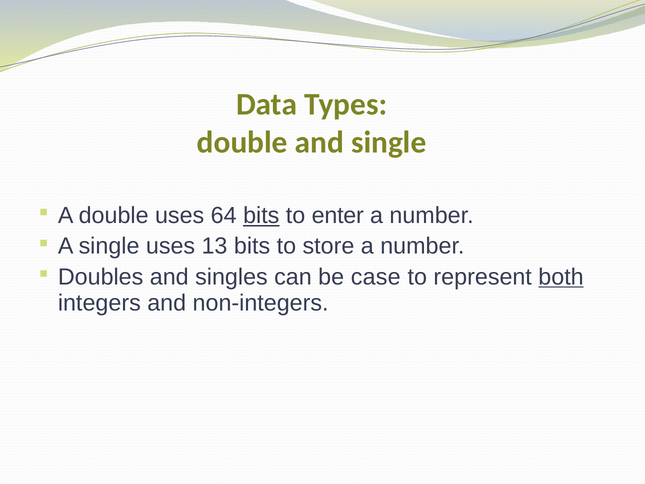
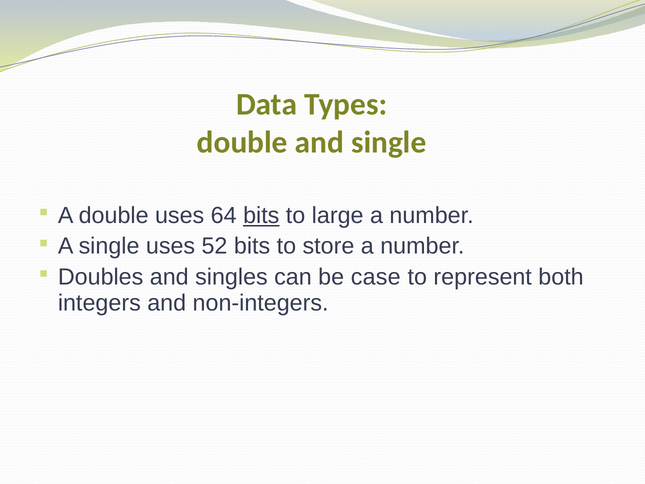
enter: enter -> large
13: 13 -> 52
both underline: present -> none
